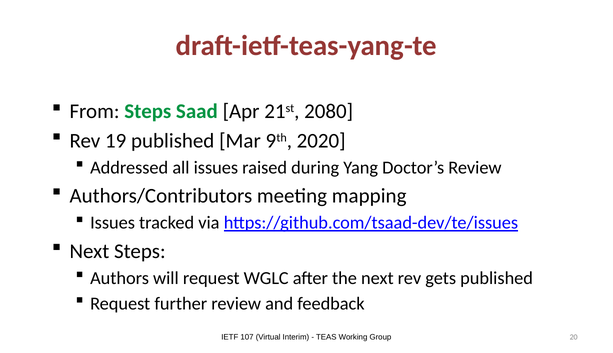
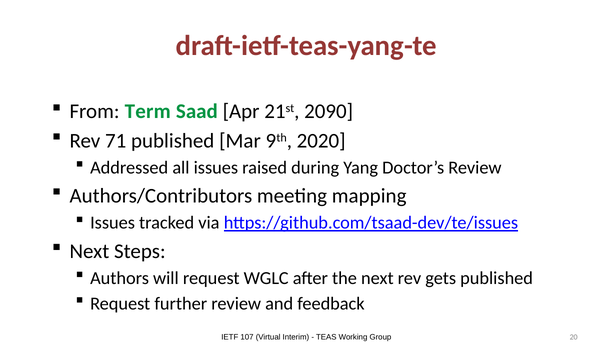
From Steps: Steps -> Term
2080: 2080 -> 2090
19: 19 -> 71
